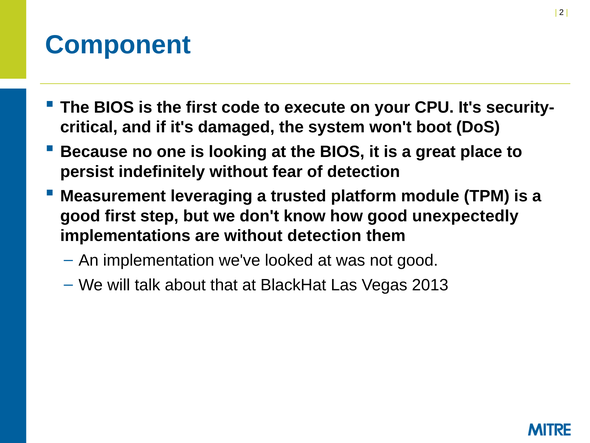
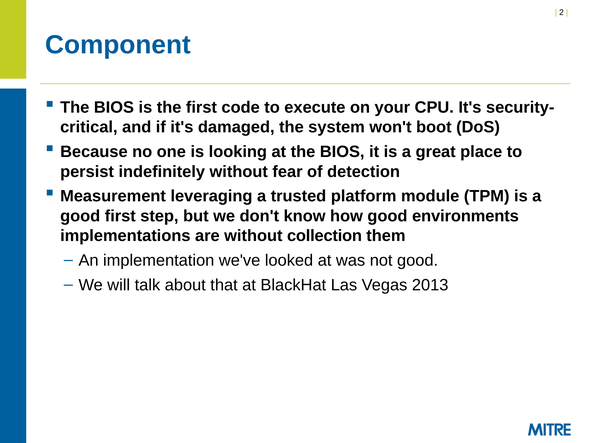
unexpectedly: unexpectedly -> environments
without detection: detection -> collection
